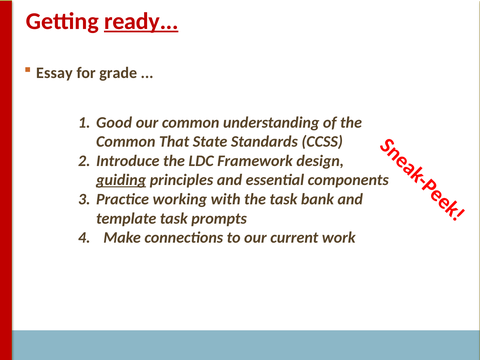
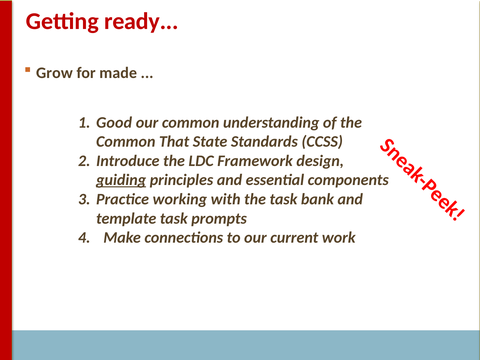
ready underline: present -> none
Essay: Essay -> Grow
grade: grade -> made
